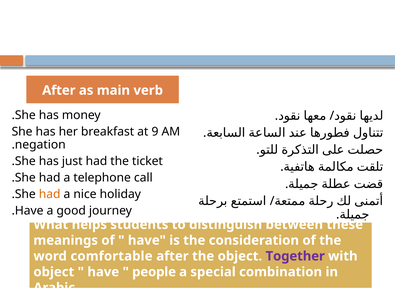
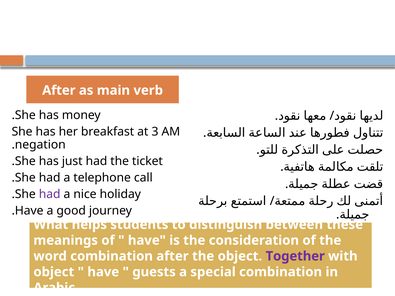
9: 9 -> 3
had at (50, 194) colour: orange -> purple
word comfortable: comfortable -> combination
people: people -> guests
